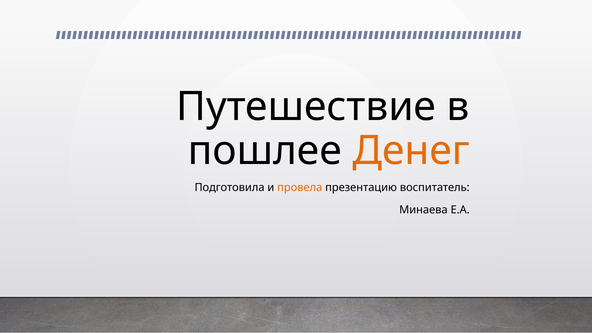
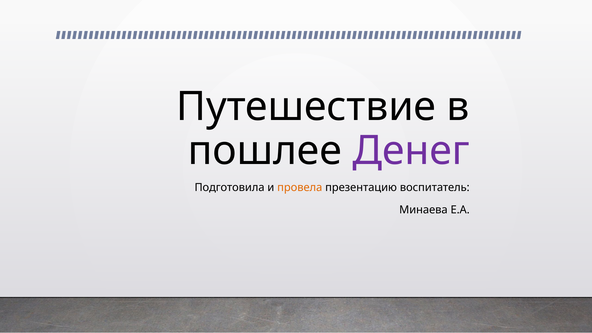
Денег colour: orange -> purple
